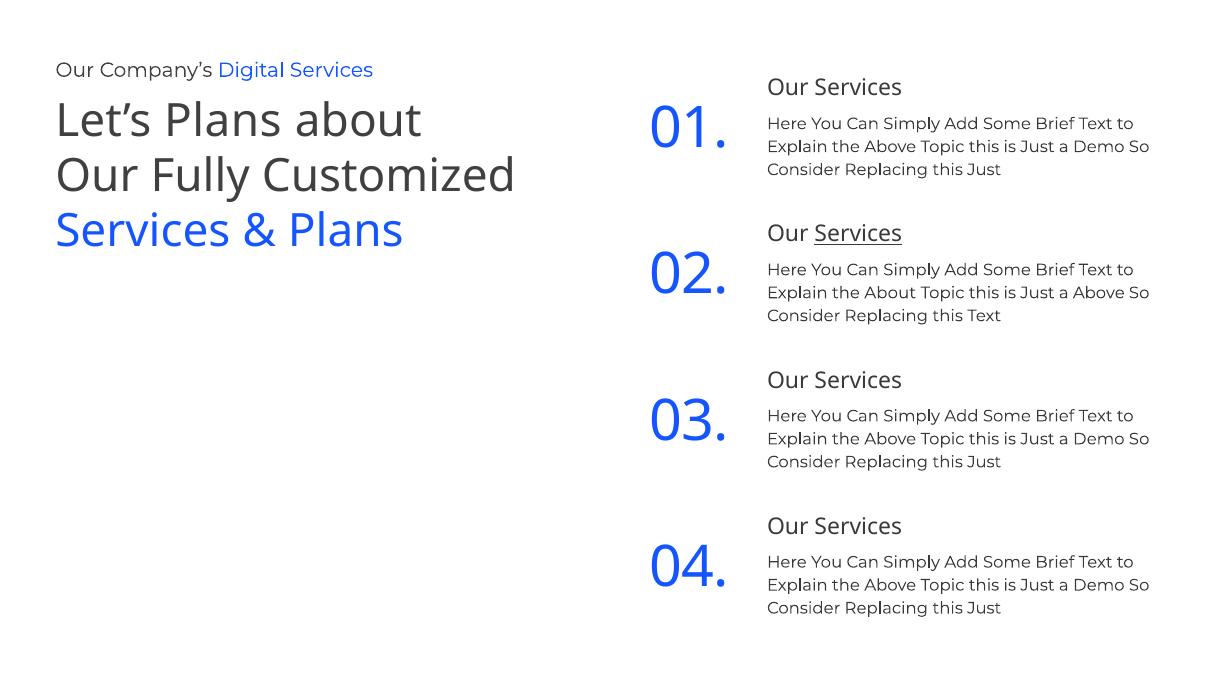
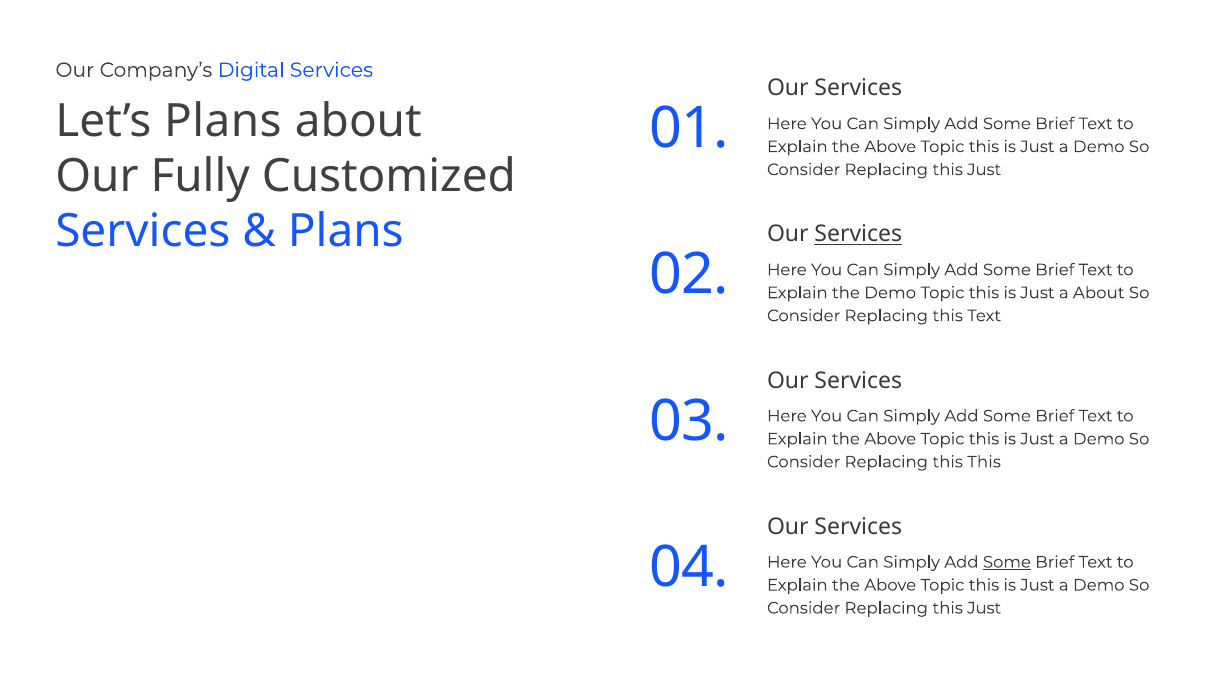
the About: About -> Demo
a Above: Above -> About
Just at (984, 462): Just -> This
Some at (1007, 562) underline: none -> present
